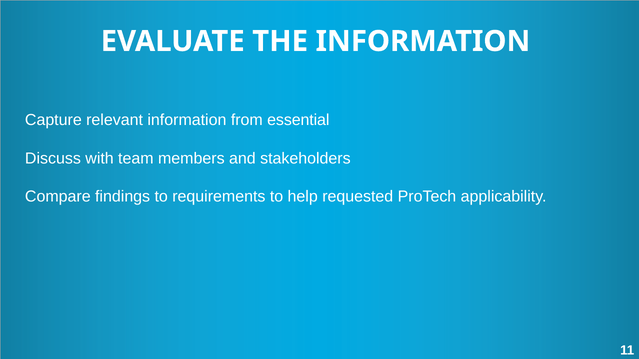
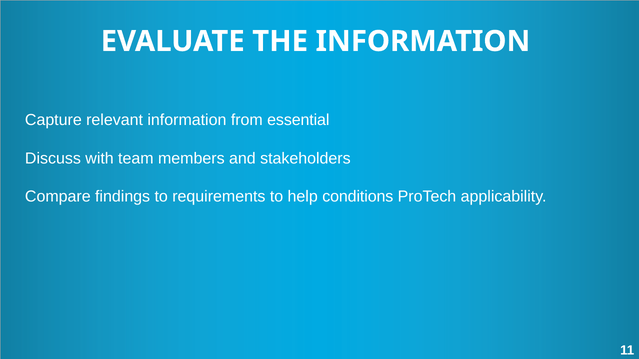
requested: requested -> conditions
